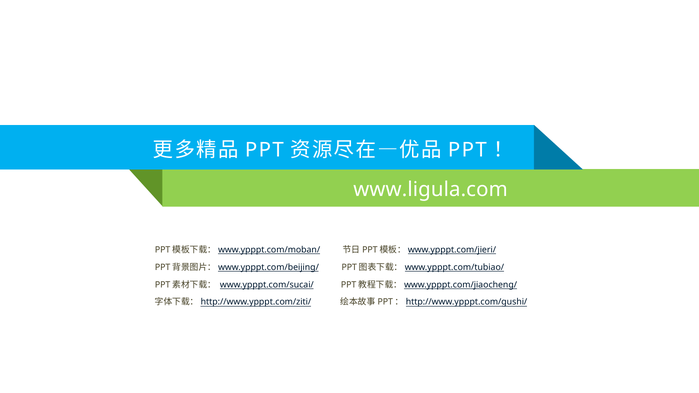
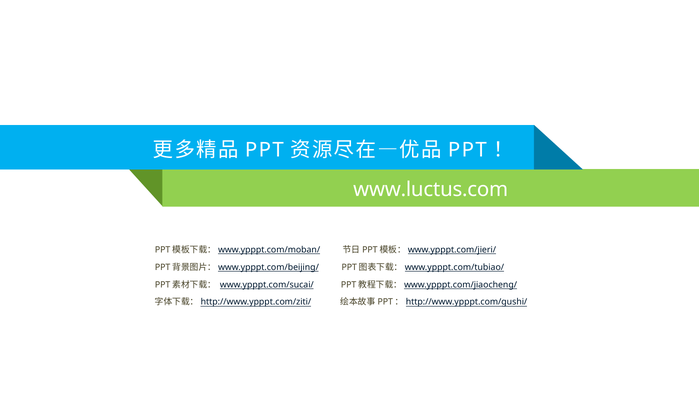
www.ligula.com: www.ligula.com -> www.luctus.com
